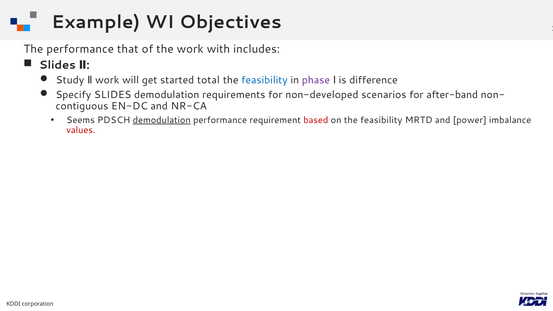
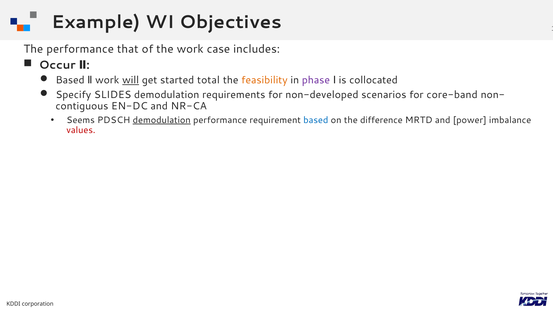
with: with -> case
Slides at (57, 65): Slides -> Occur
Study at (70, 80): Study -> Based
will underline: none -> present
feasibility at (264, 80) colour: blue -> orange
difference: difference -> collocated
after-band: after-band -> core-band
based at (316, 120) colour: red -> blue
on the feasibility: feasibility -> difference
